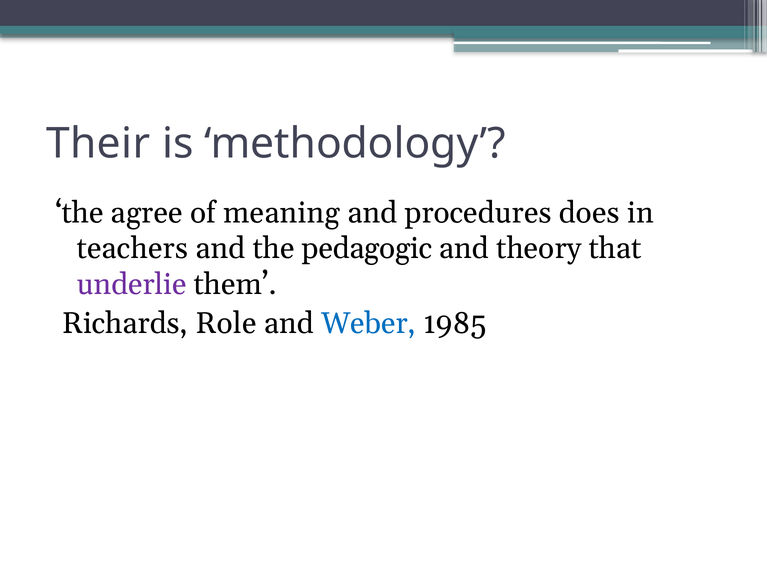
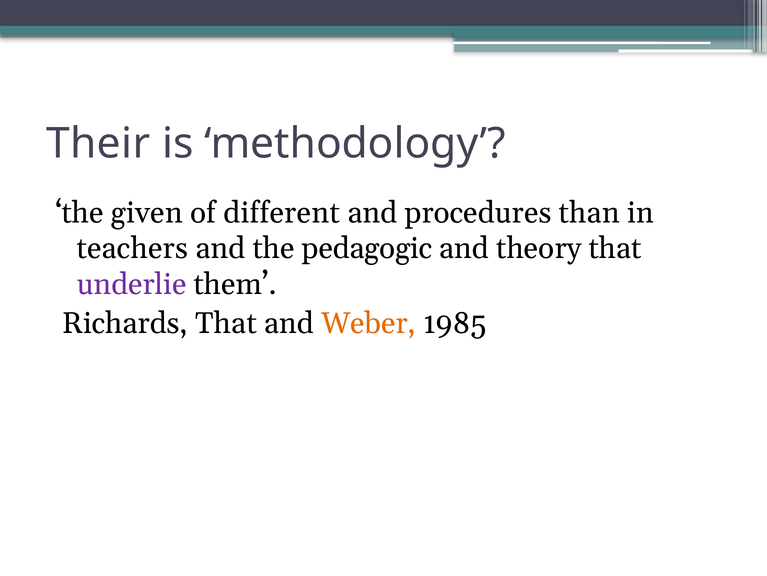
agree: agree -> given
meaning: meaning -> different
does: does -> than
Richards Role: Role -> That
Weber colour: blue -> orange
